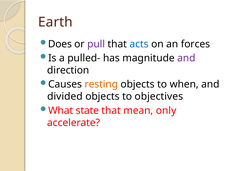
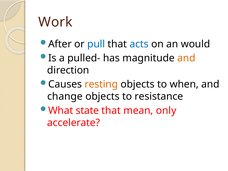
Earth: Earth -> Work
Does: Does -> After
pull colour: purple -> blue
forces: forces -> would
and at (186, 58) colour: purple -> orange
divided: divided -> change
objectives: objectives -> resistance
